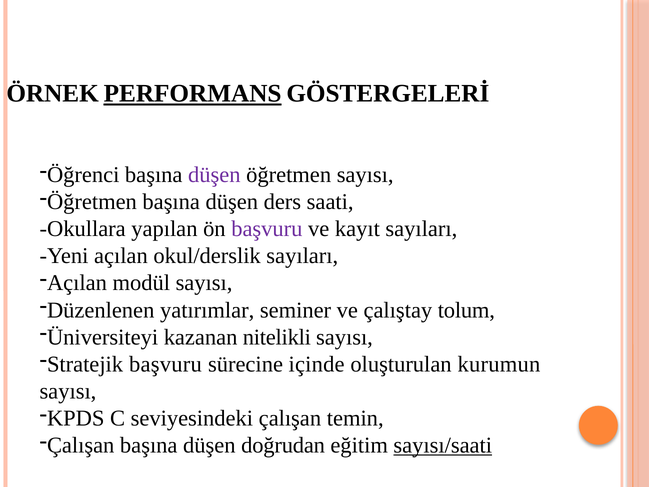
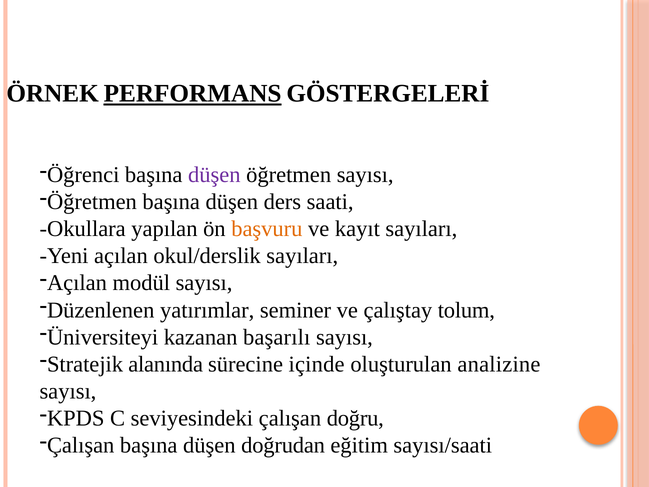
başvuru at (267, 229) colour: purple -> orange
nitelikli: nitelikli -> başarılı
Stratejik başvuru: başvuru -> alanında
kurumun: kurumun -> analizine
temin: temin -> doğru
sayısı/saati underline: present -> none
